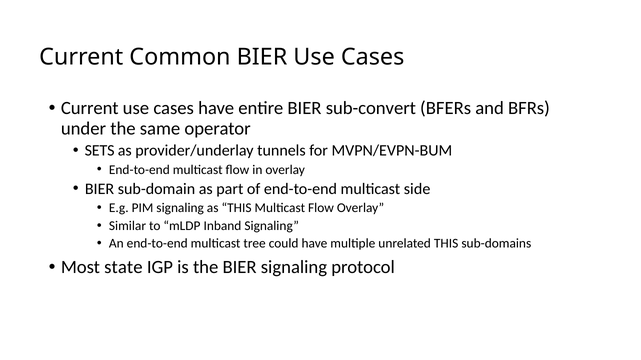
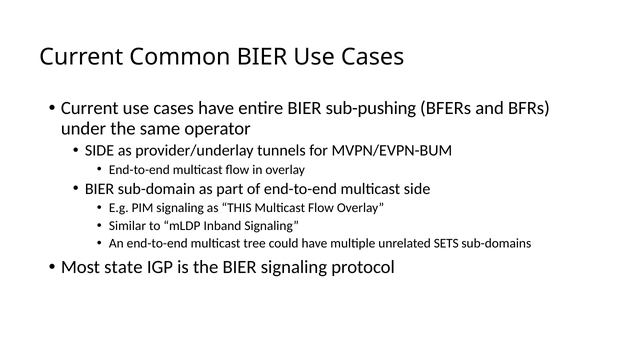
sub-convert: sub-convert -> sub-pushing
SETS at (100, 151): SETS -> SIDE
unrelated THIS: THIS -> SETS
